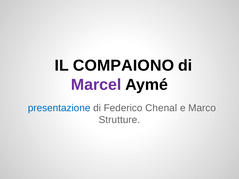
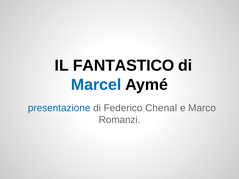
COMPAIONO: COMPAIONO -> FANTASTICO
Marcel colour: purple -> blue
Strutture: Strutture -> Romanzi
